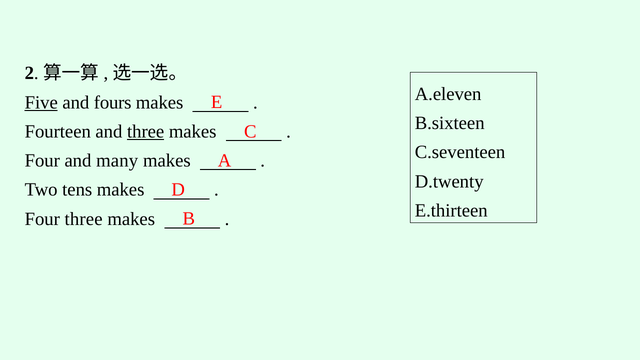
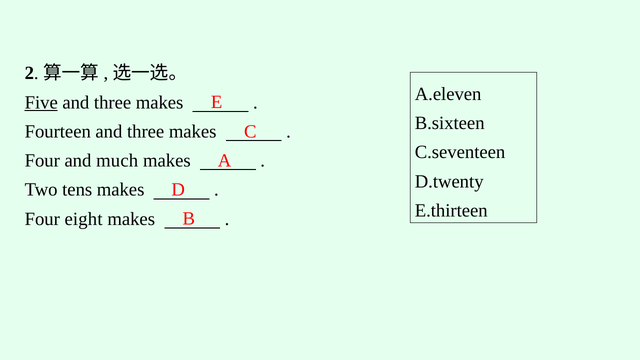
fours at (113, 102): fours -> three
three at (146, 132) underline: present -> none
many: many -> much
Four three: three -> eight
